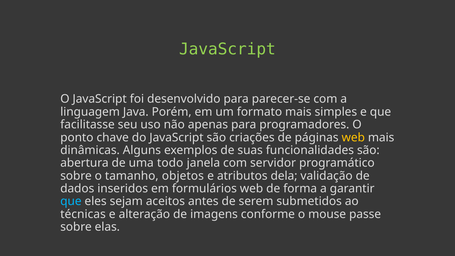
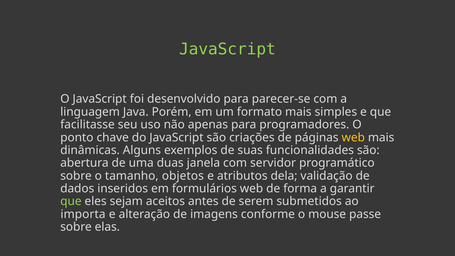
todo: todo -> duas
que at (71, 201) colour: light blue -> light green
técnicas: técnicas -> importa
